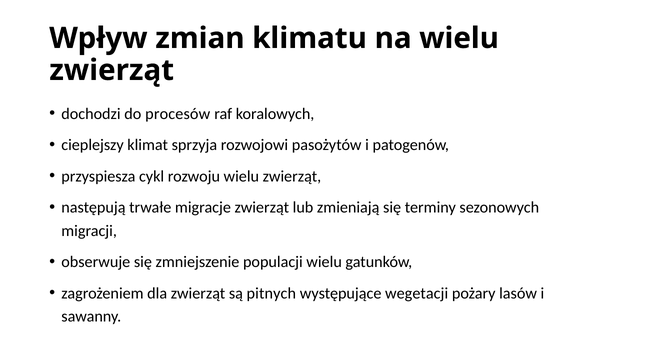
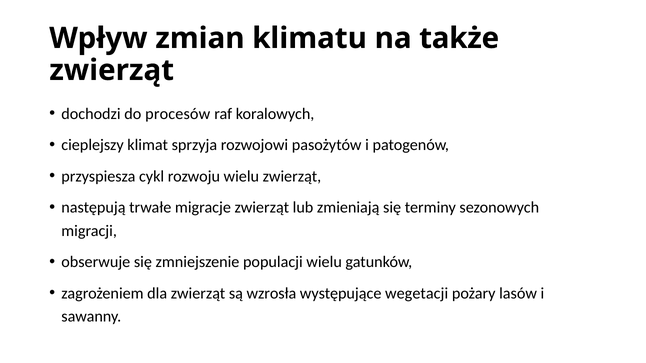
na wielu: wielu -> także
pitnych: pitnych -> wzrosła
